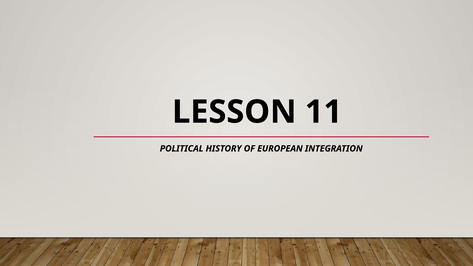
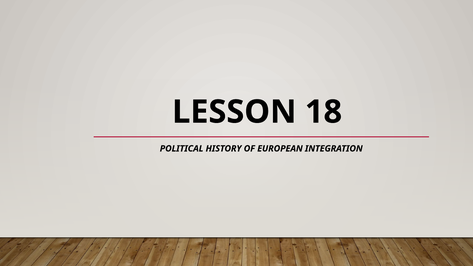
11: 11 -> 18
